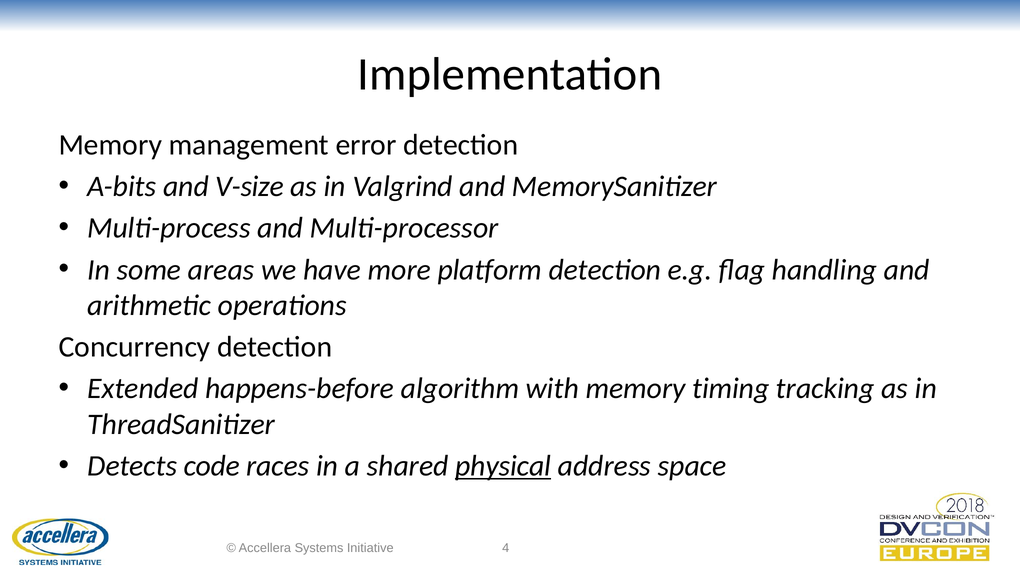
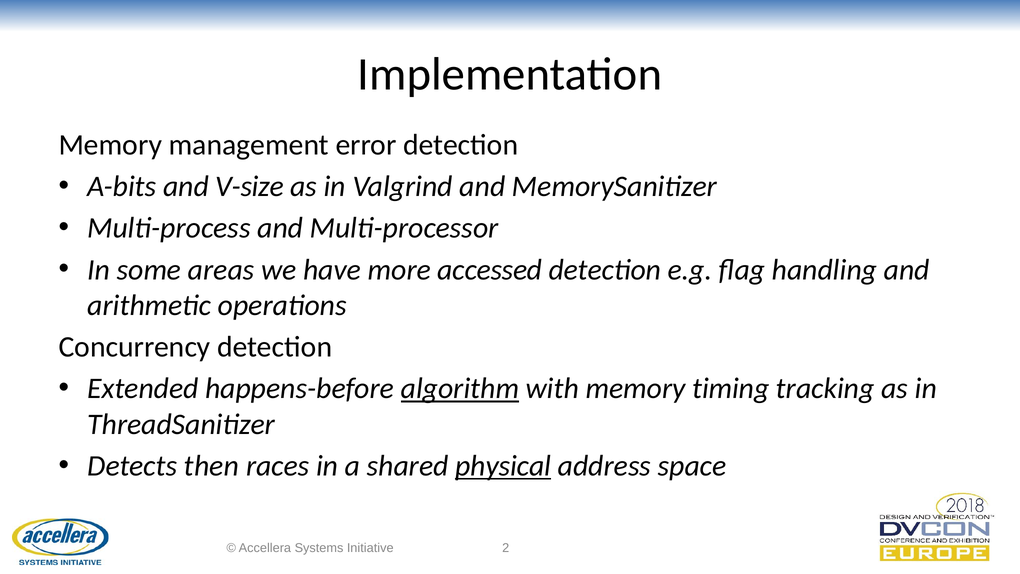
platform: platform -> accessed
algorithm underline: none -> present
code: code -> then
4: 4 -> 2
